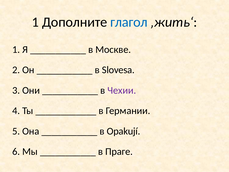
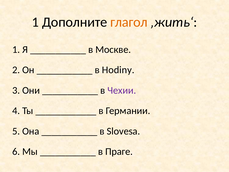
глагол colour: blue -> orange
Slovesa: Slovesa -> Hodiny
Opakují: Opakují -> Slovesa
